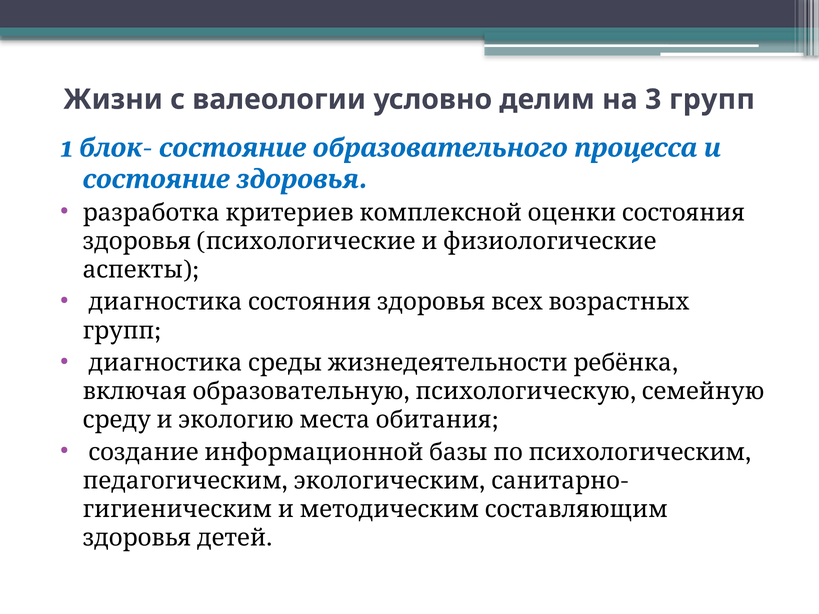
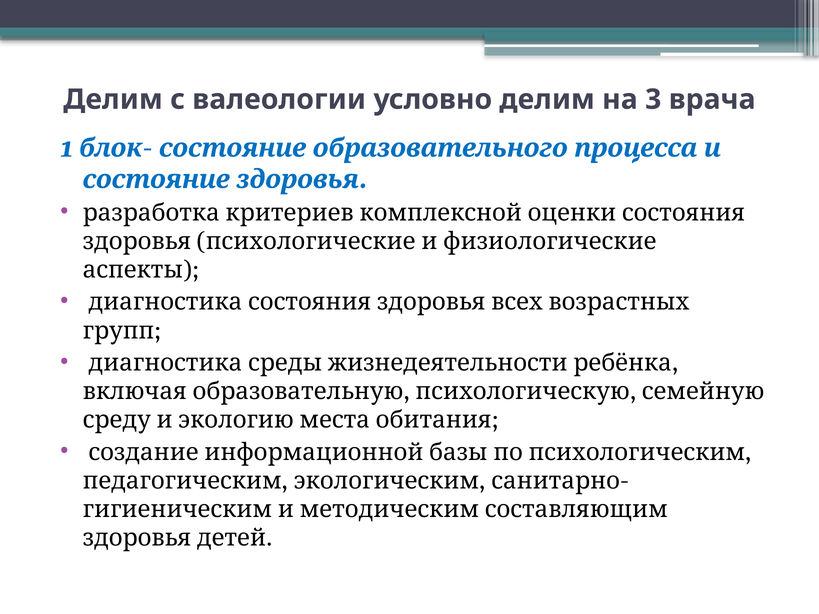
Жизни at (113, 99): Жизни -> Делим
3 групп: групп -> врача
